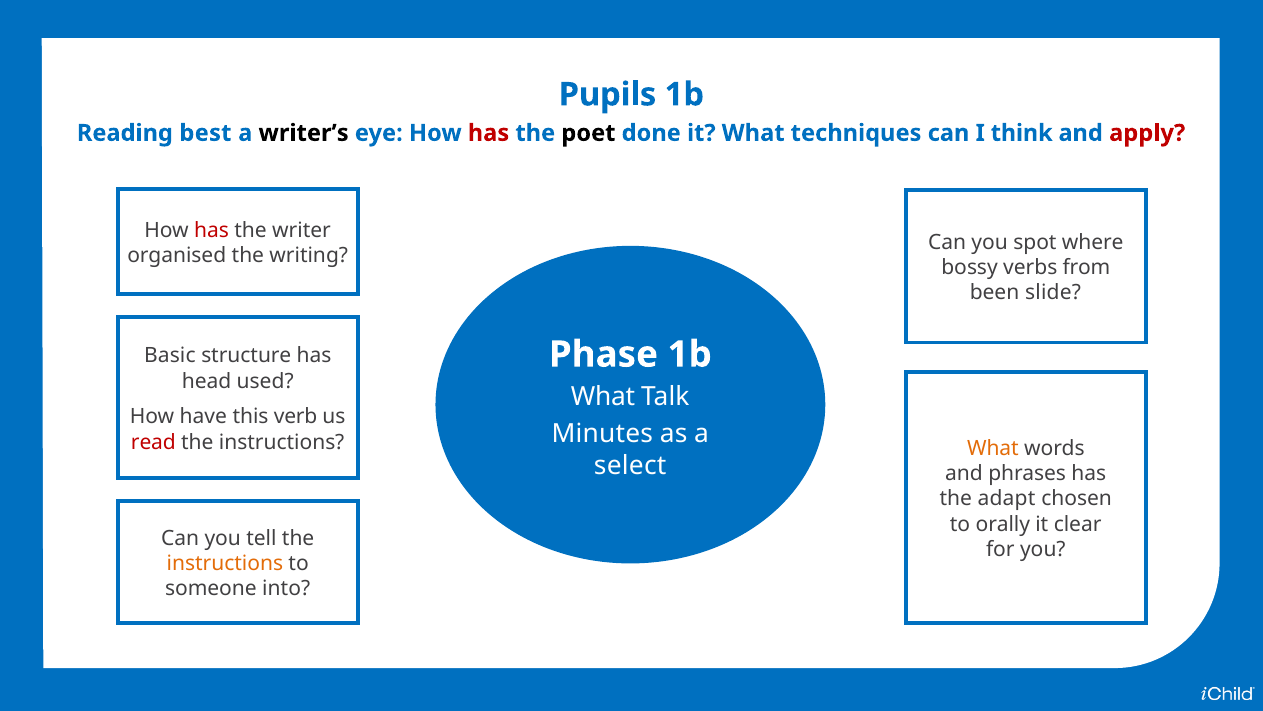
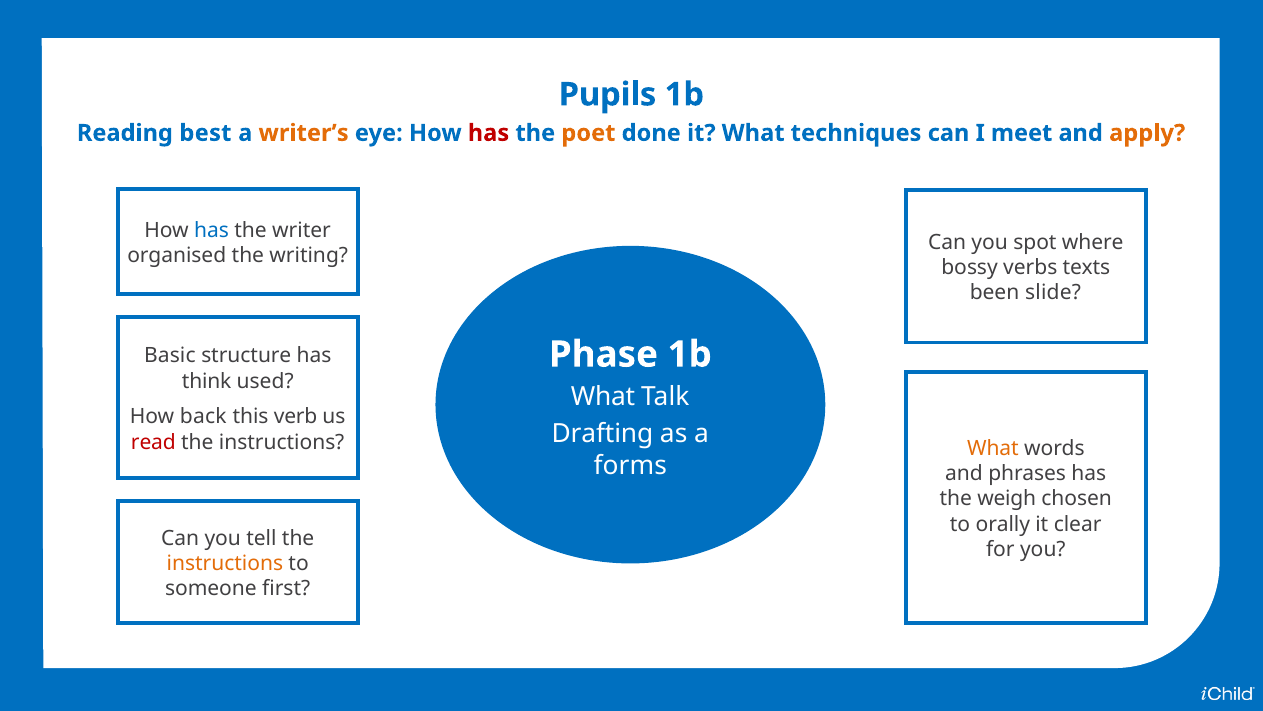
writer’s colour: black -> orange
poet colour: black -> orange
think: think -> meet
apply colour: red -> orange
has at (212, 230) colour: red -> blue
from: from -> texts
head: head -> think
have: have -> back
Minutes: Minutes -> Drafting
select: select -> forms
adapt: adapt -> weigh
into: into -> first
